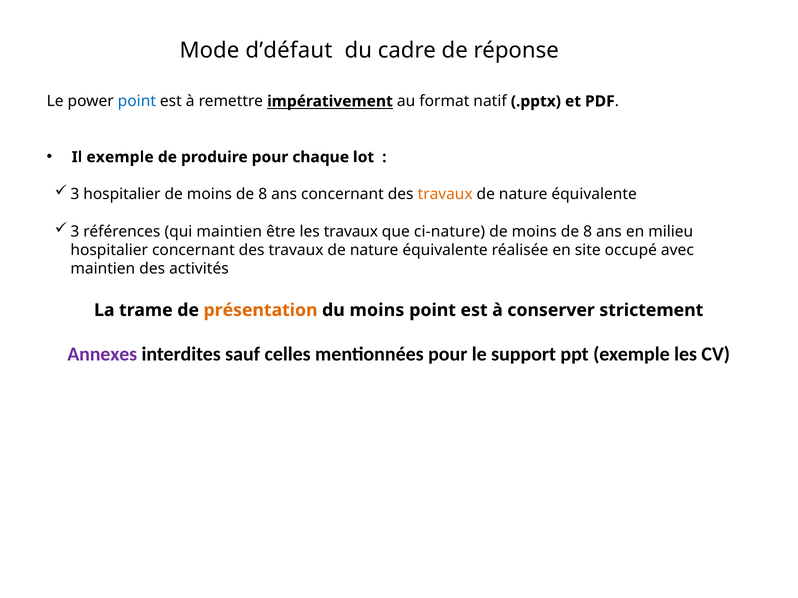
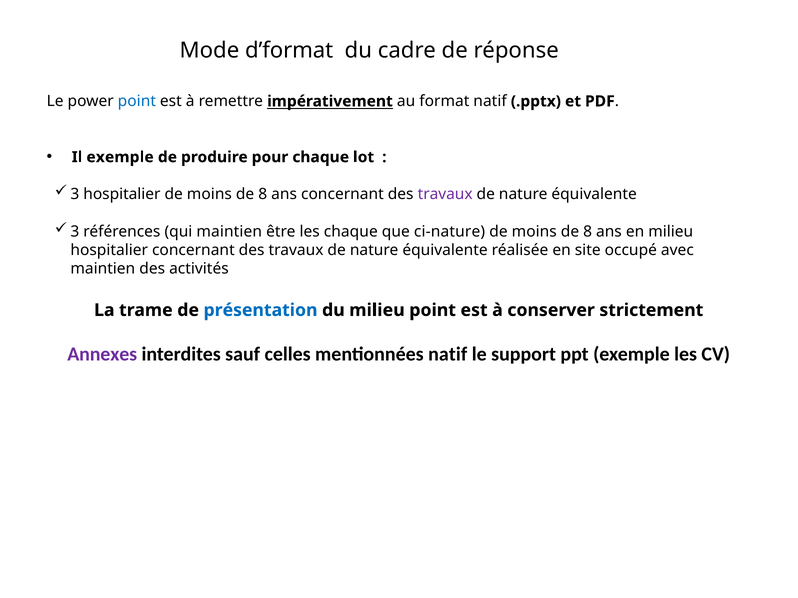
d’défaut: d’défaut -> d’format
travaux at (445, 195) colour: orange -> purple
les travaux: travaux -> chaque
présentation colour: orange -> blue
du moins: moins -> milieu
mentionnées pour: pour -> natif
